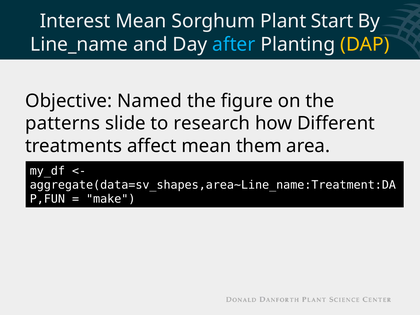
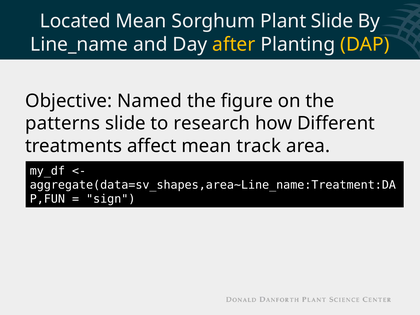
Interest: Interest -> Located
Plant Start: Start -> Slide
after colour: light blue -> yellow
them: them -> track
make: make -> sign
